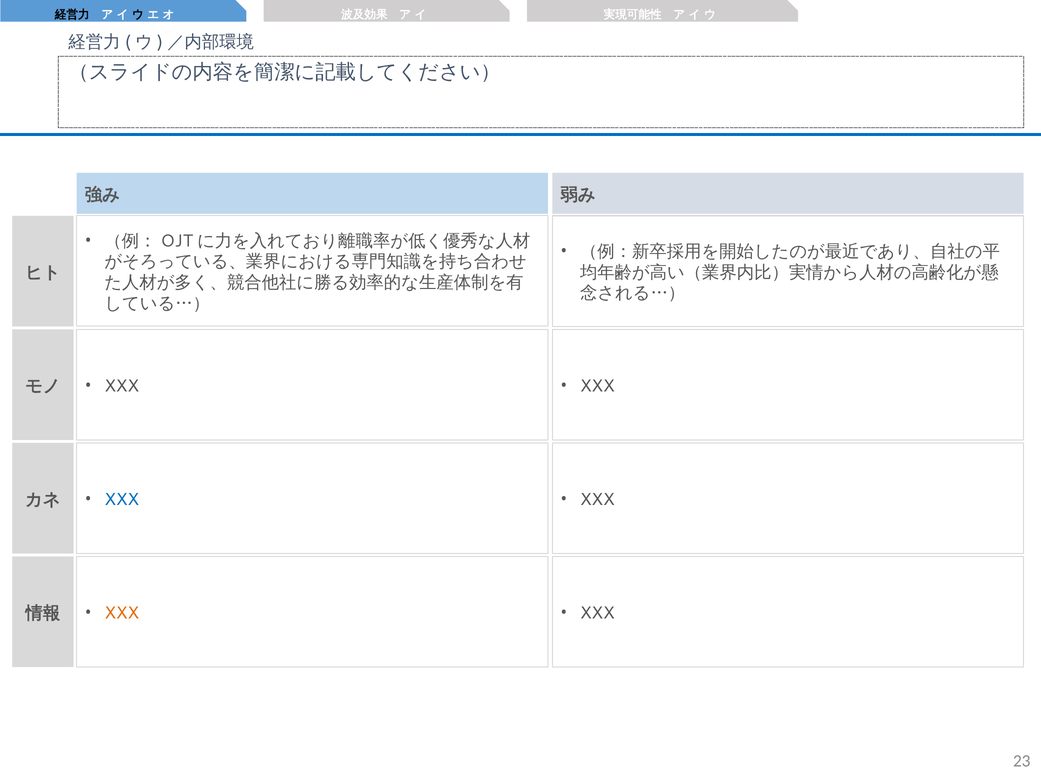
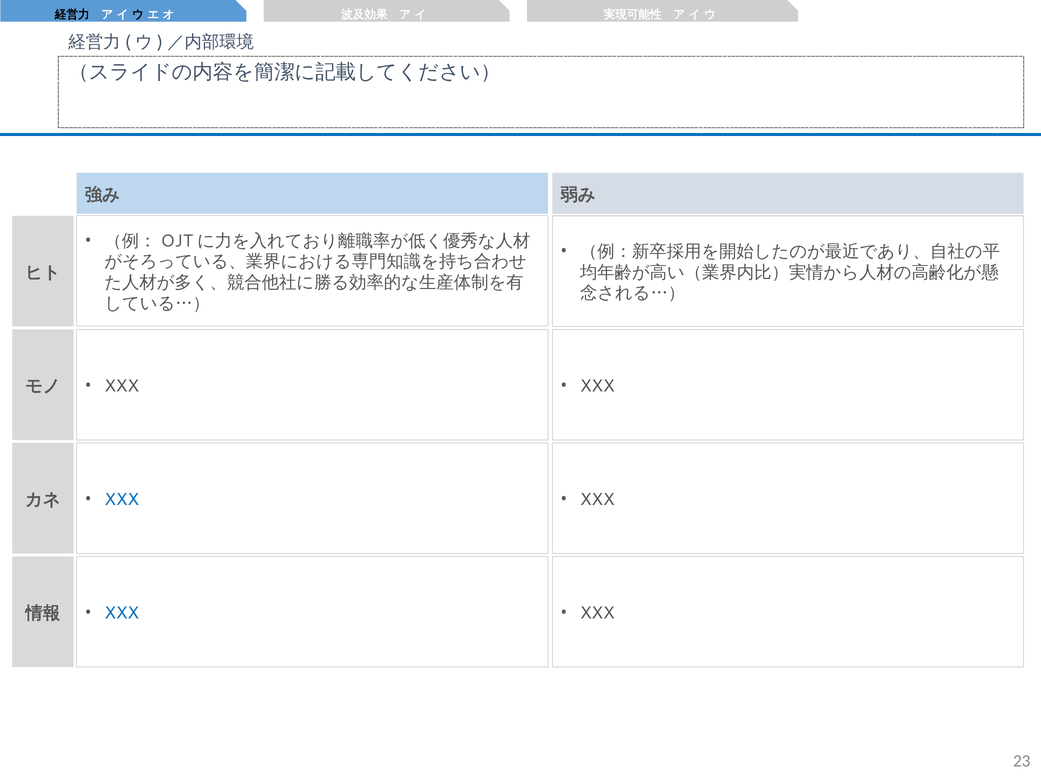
XXX at (122, 613) colour: orange -> blue
